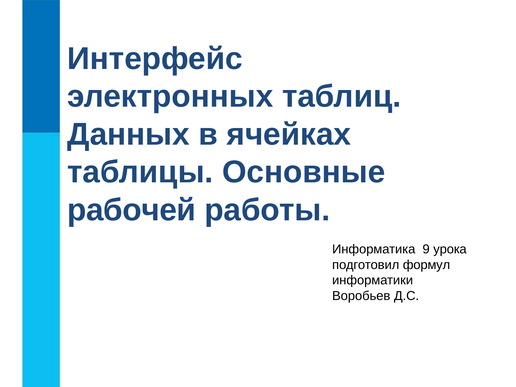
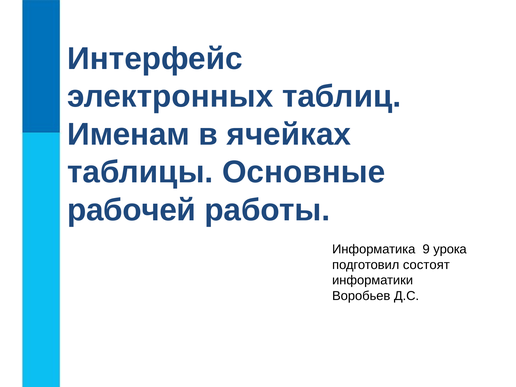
Данных: Данных -> Именам
формул: формул -> состоят
